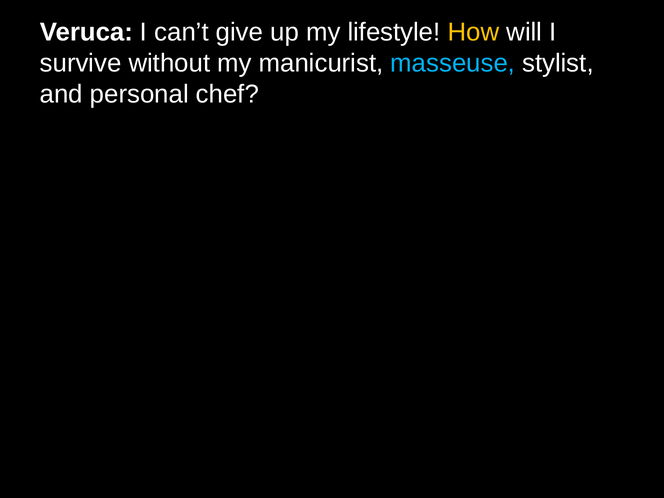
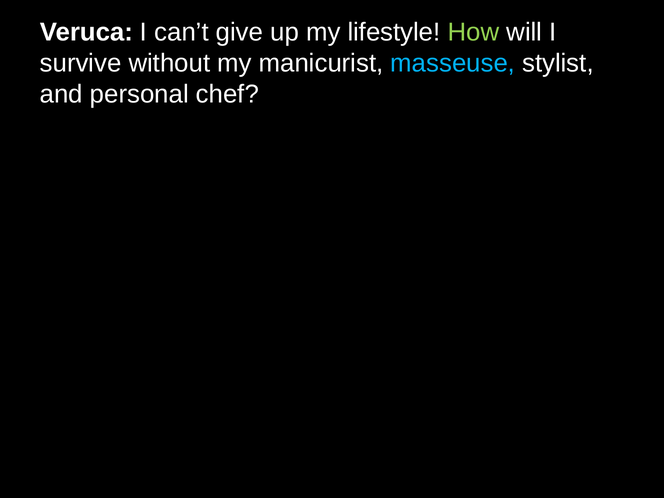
How colour: yellow -> light green
